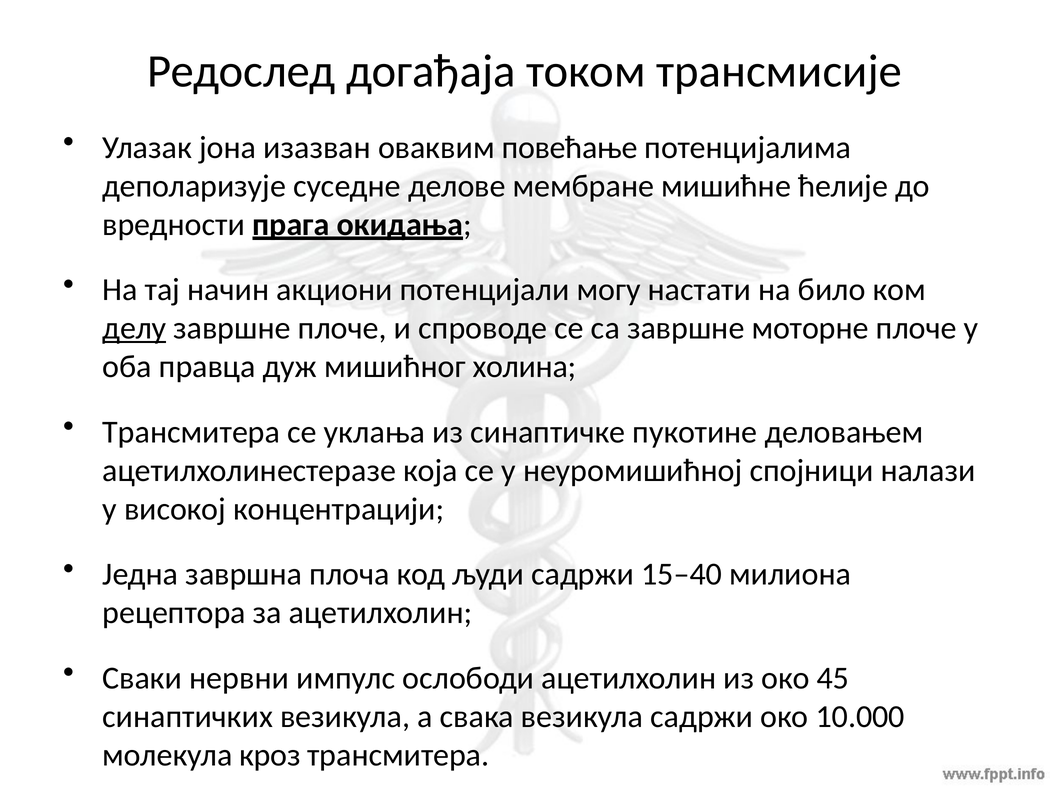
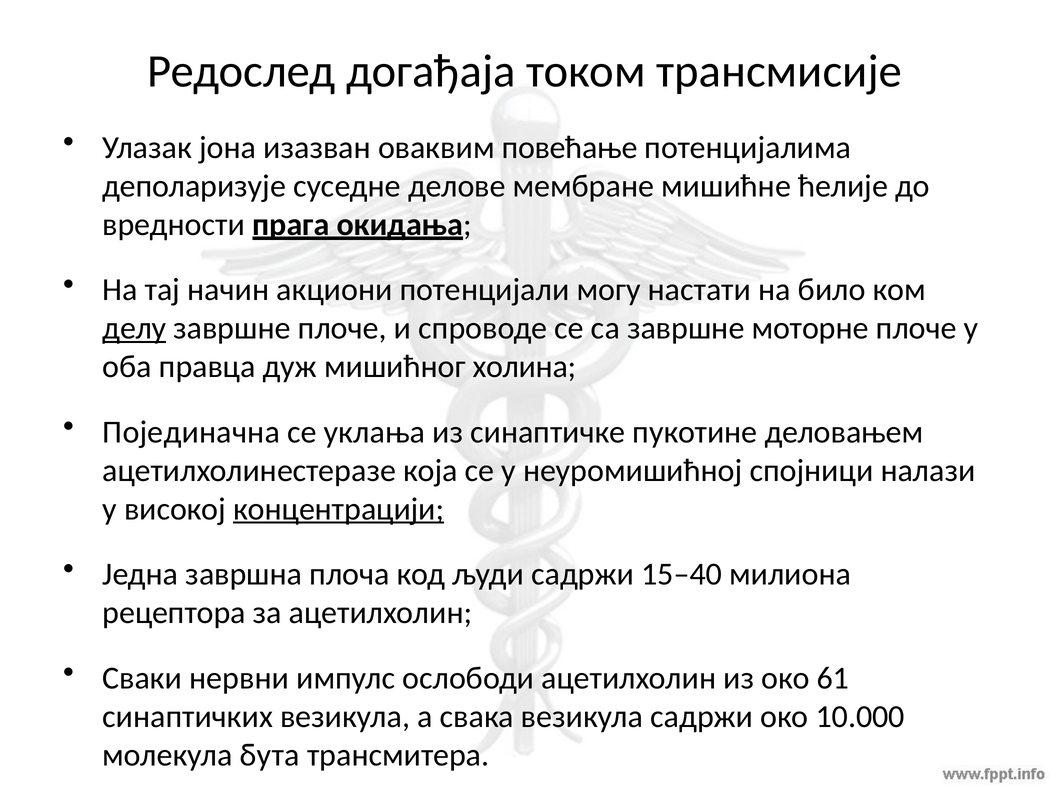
Трансмитера at (191, 432): Трансмитера -> Појединачна
концентрацији underline: none -> present
45: 45 -> 61
кроз: кроз -> бута
